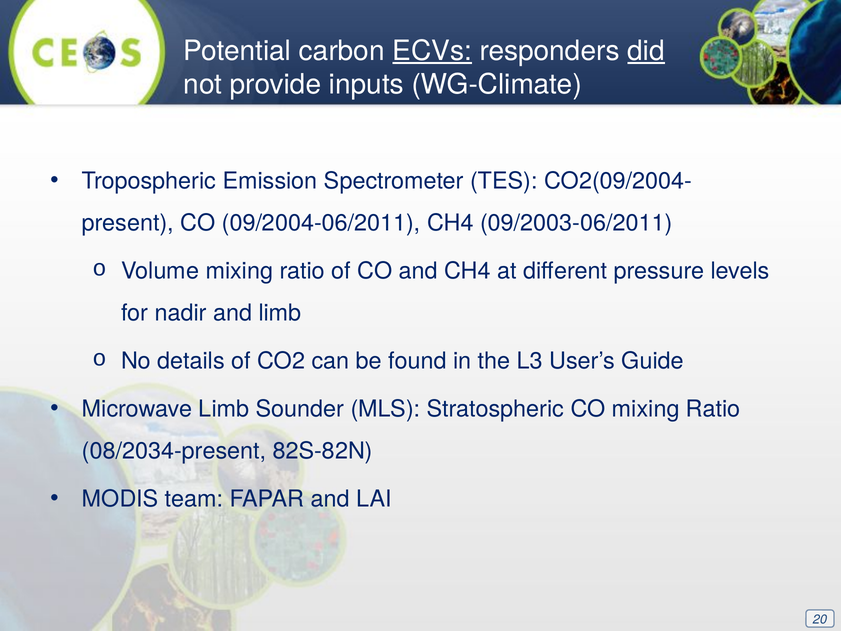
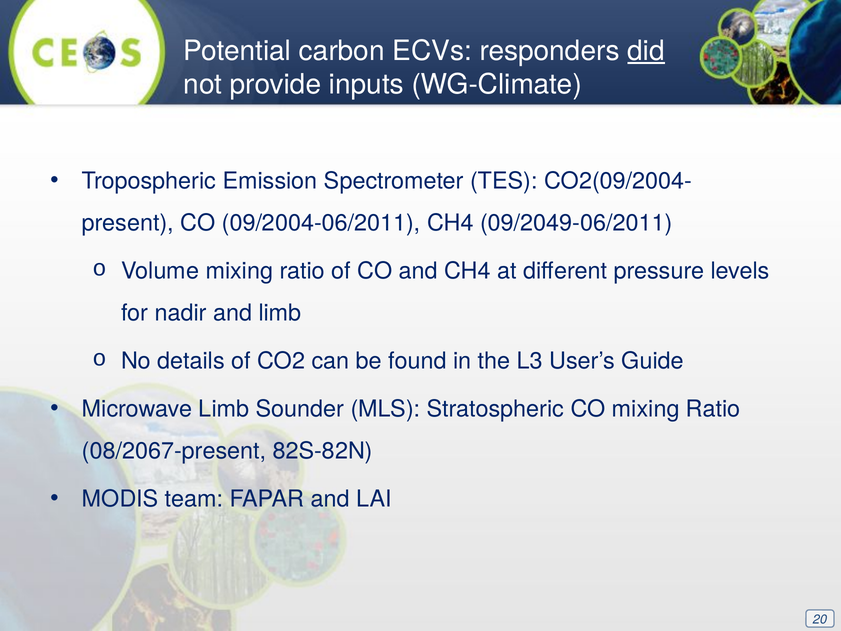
ECVs underline: present -> none
09/2003-06/2011: 09/2003-06/2011 -> 09/2049-06/2011
08/2034-present: 08/2034-present -> 08/2067-present
